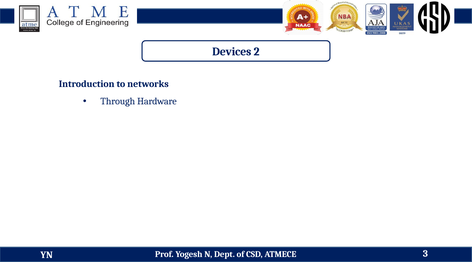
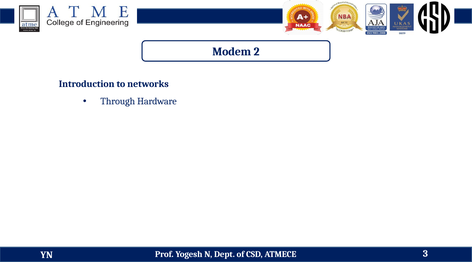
Devices: Devices -> Modem
